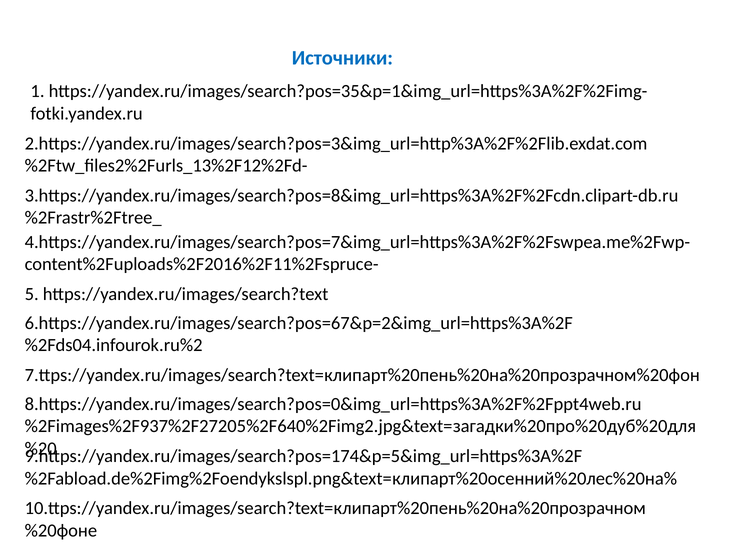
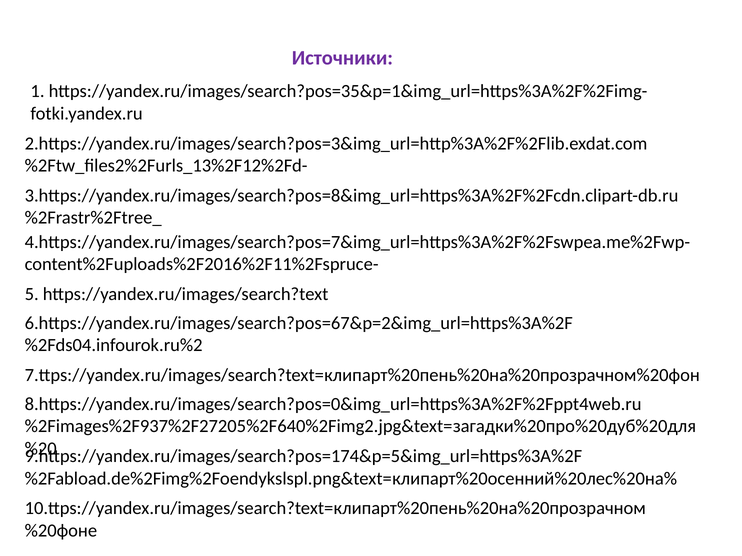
Источники colour: blue -> purple
